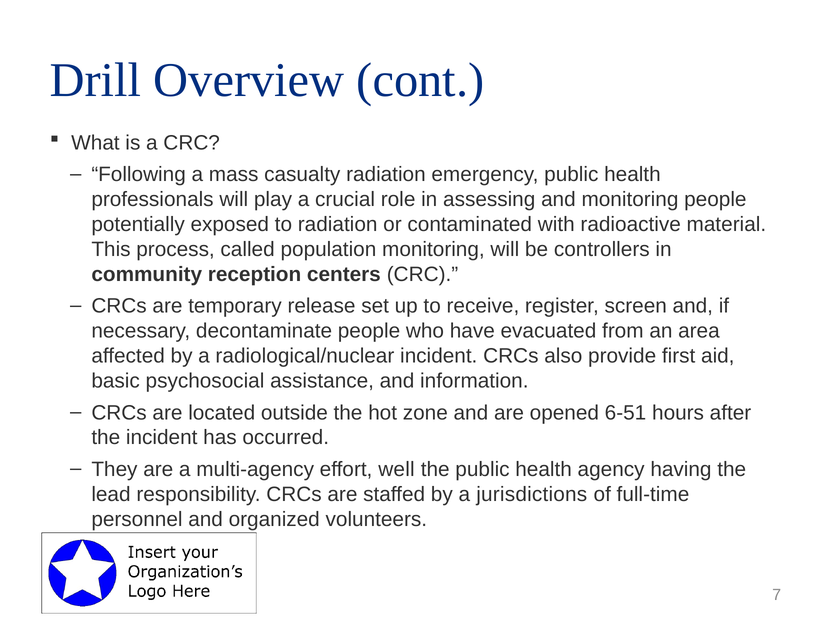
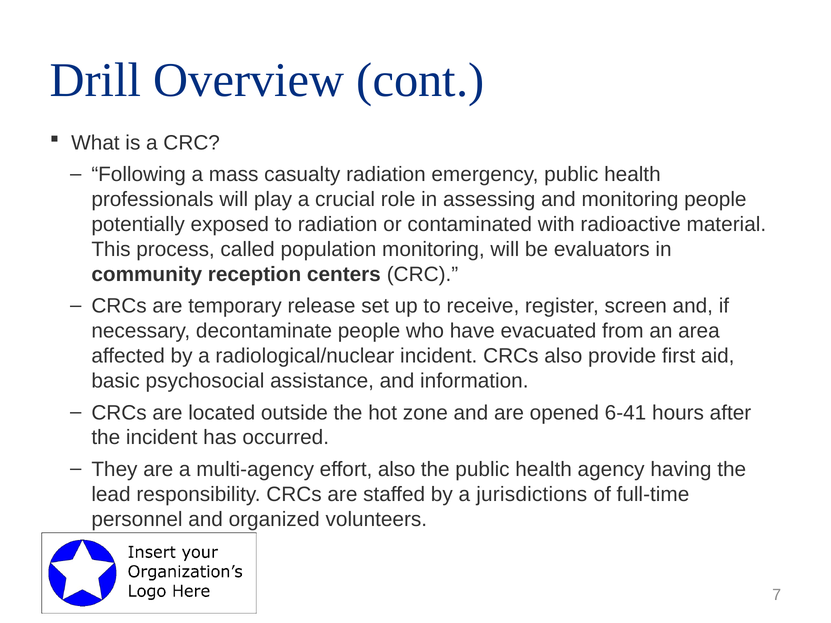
controllers: controllers -> evaluators
6-51: 6-51 -> 6-41
effort well: well -> also
